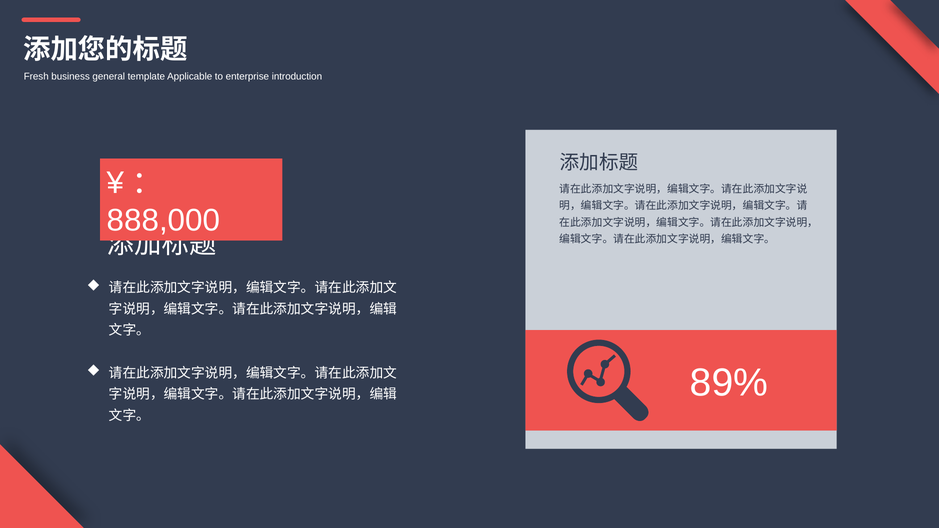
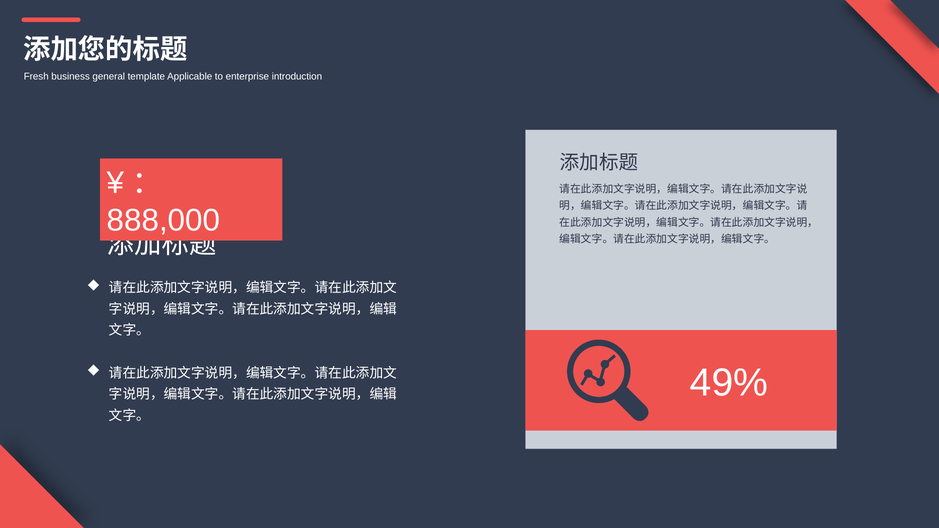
89%: 89% -> 49%
